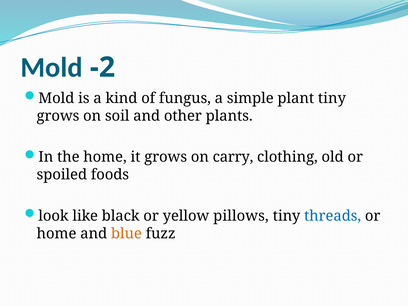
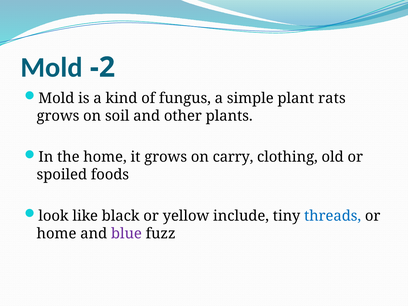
plant tiny: tiny -> rats
pillows: pillows -> include
blue colour: orange -> purple
